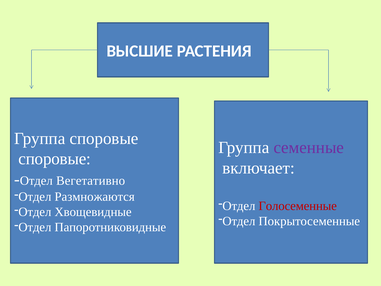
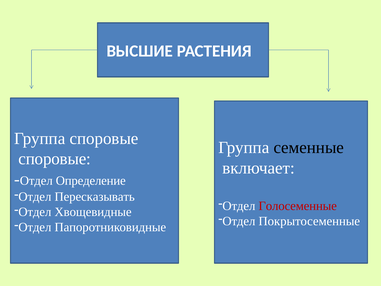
семенные colour: purple -> black
Вегетативно: Вегетативно -> Определение
Размножаются: Размножаются -> Пересказывать
